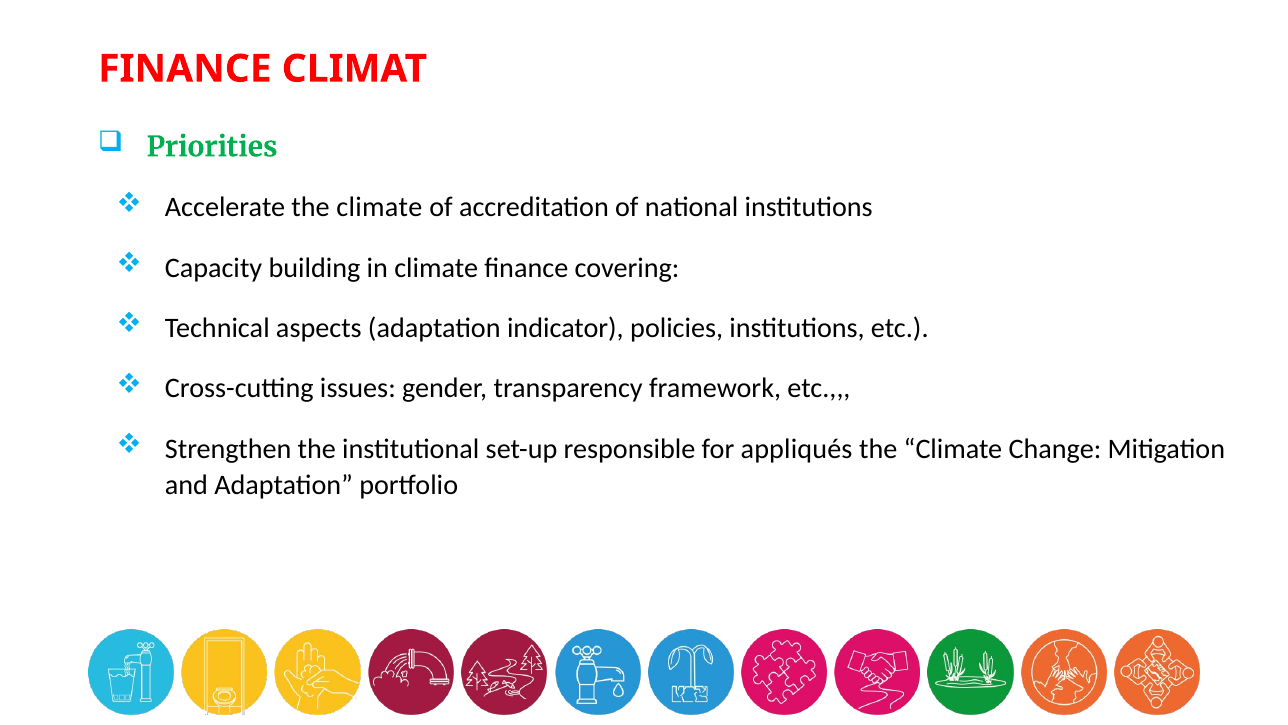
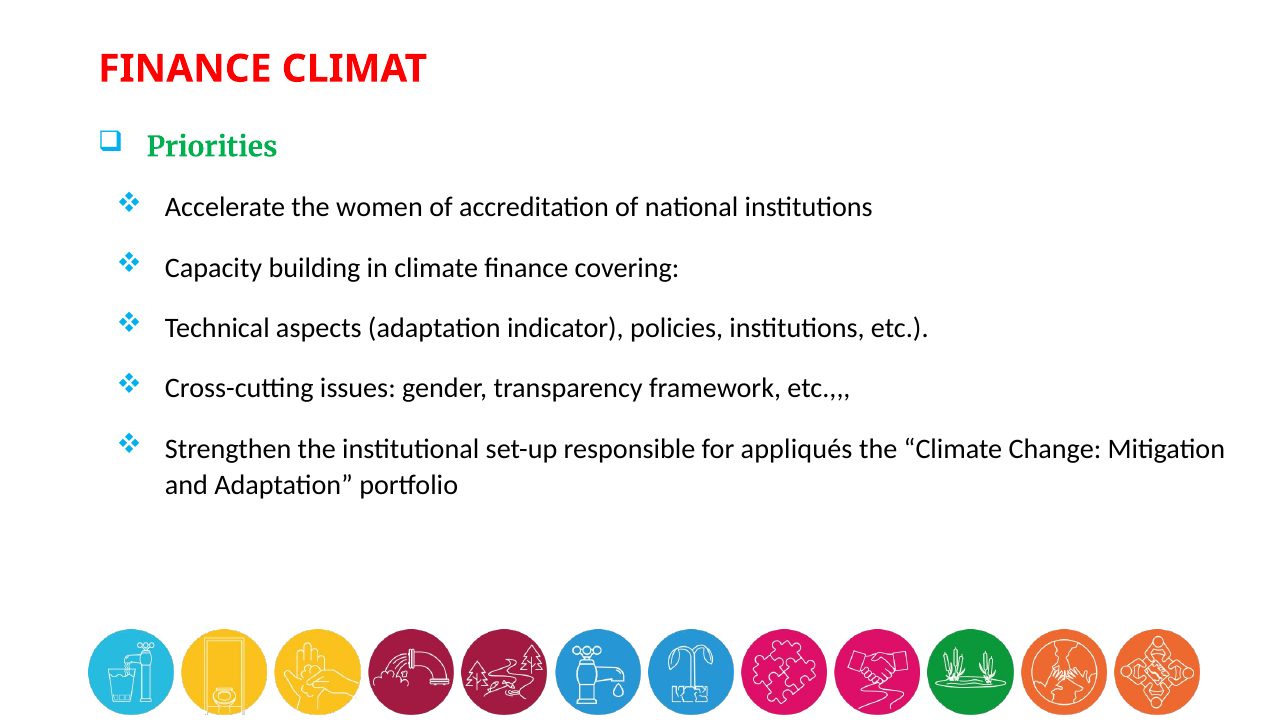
Accelerate the climate: climate -> women
